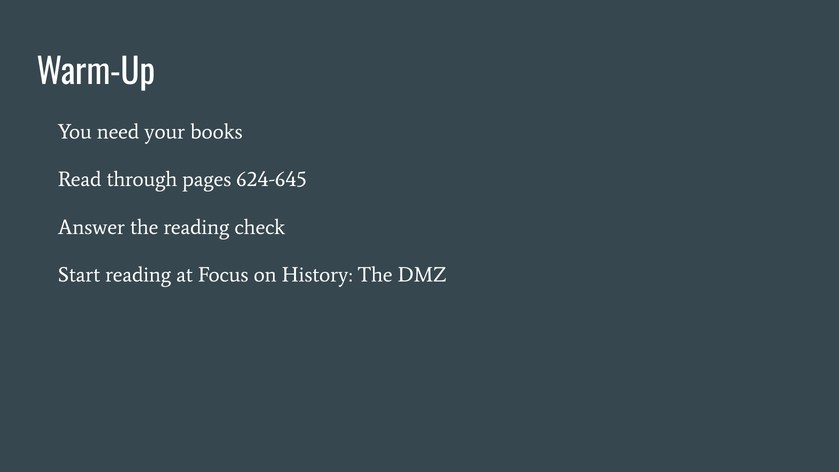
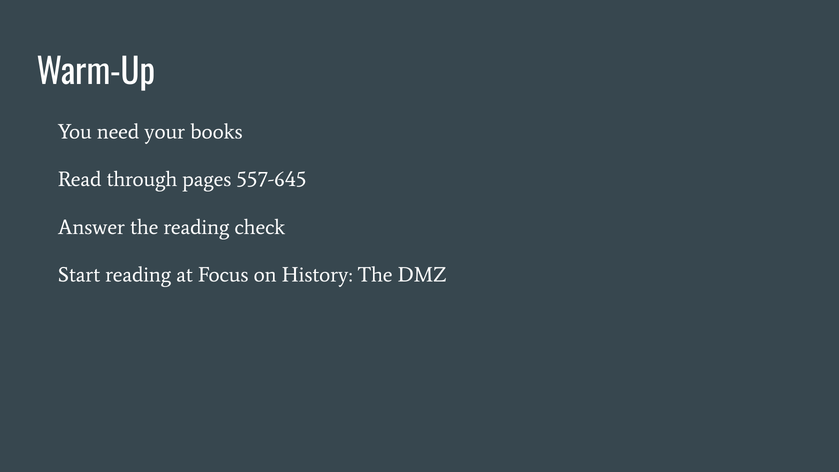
624-645: 624-645 -> 557-645
